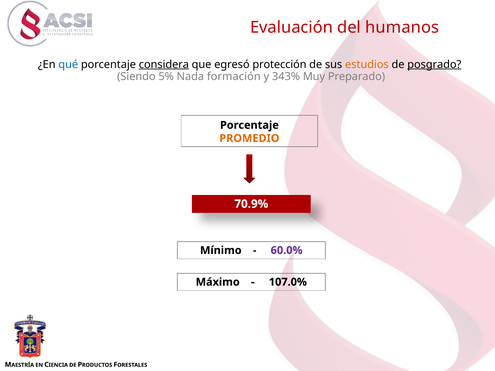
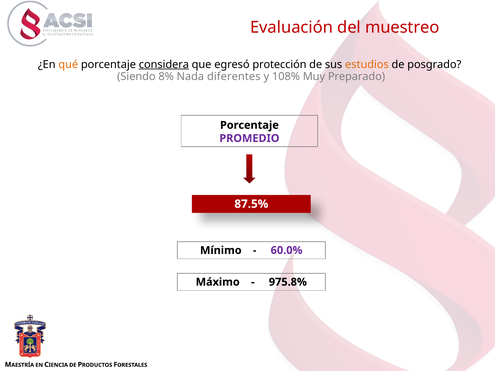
humanos: humanos -> muestreo
qué colour: blue -> orange
posgrado underline: present -> none
5%: 5% -> 8%
formación: formación -> diferentes
343%: 343% -> 108%
PROMEDIO colour: orange -> purple
70.9%: 70.9% -> 87.5%
107.0%: 107.0% -> 975.8%
